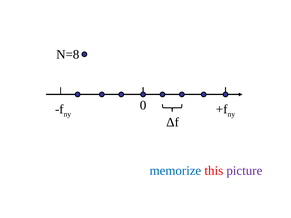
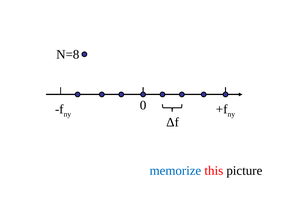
picture colour: purple -> black
